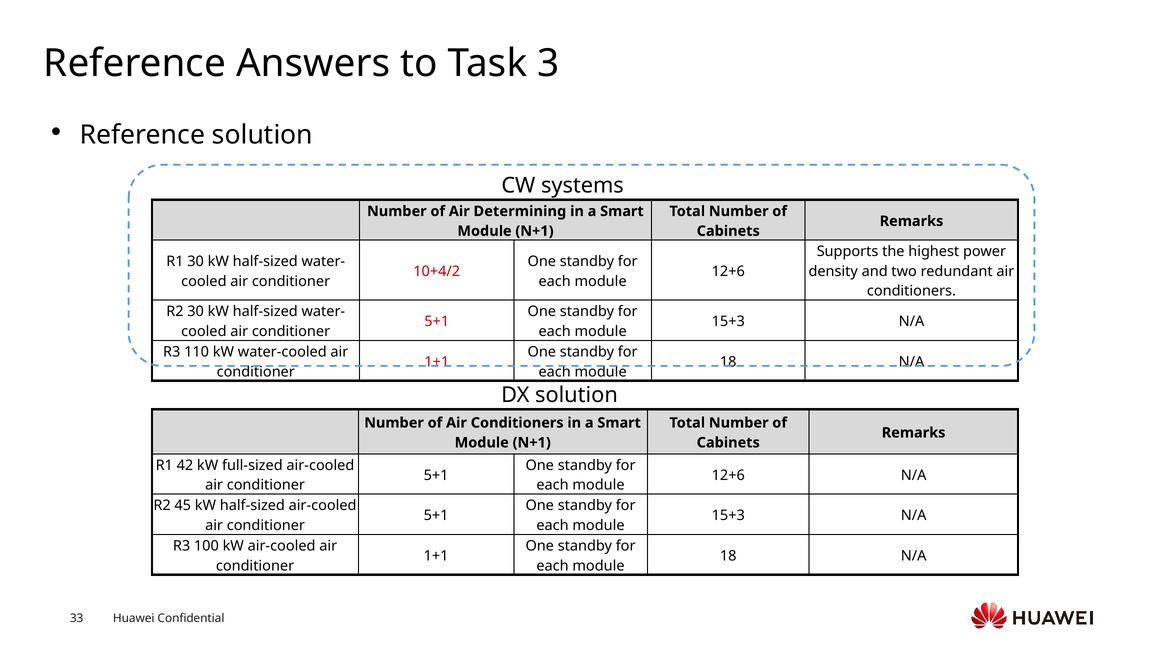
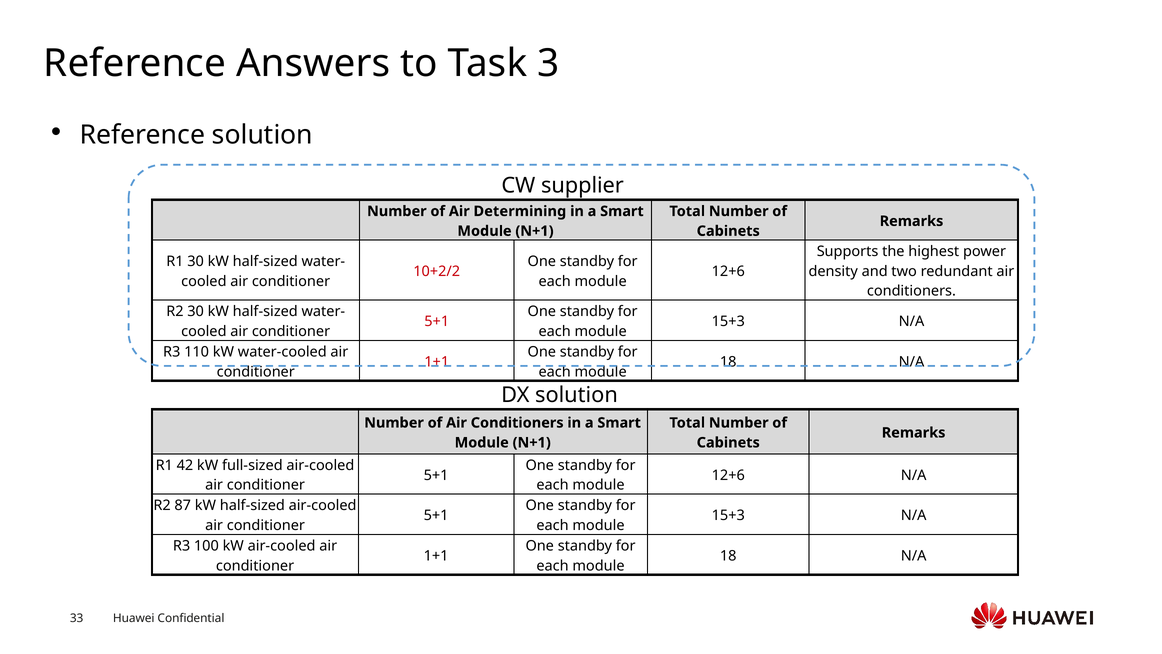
systems: systems -> supplier
10+4/2: 10+4/2 -> 10+2/2
45: 45 -> 87
